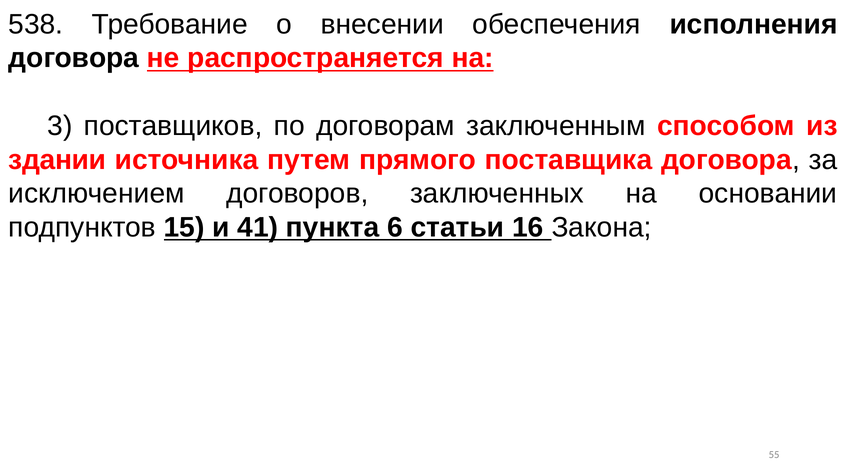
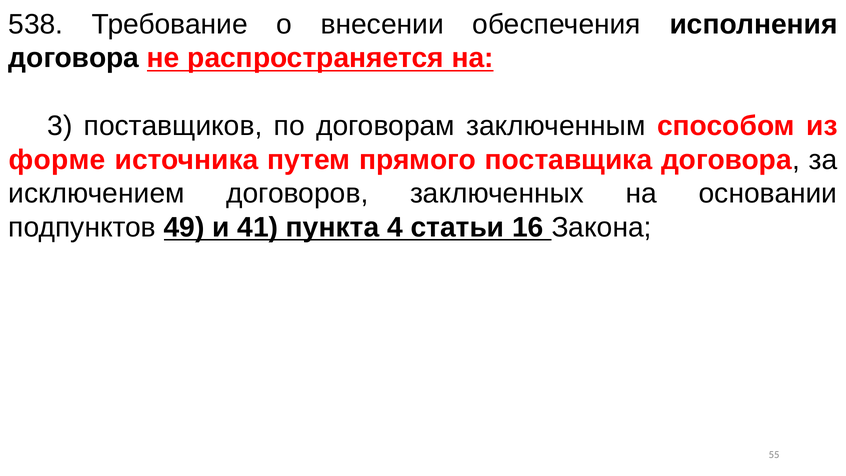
здании: здании -> форме
15: 15 -> 49
6: 6 -> 4
